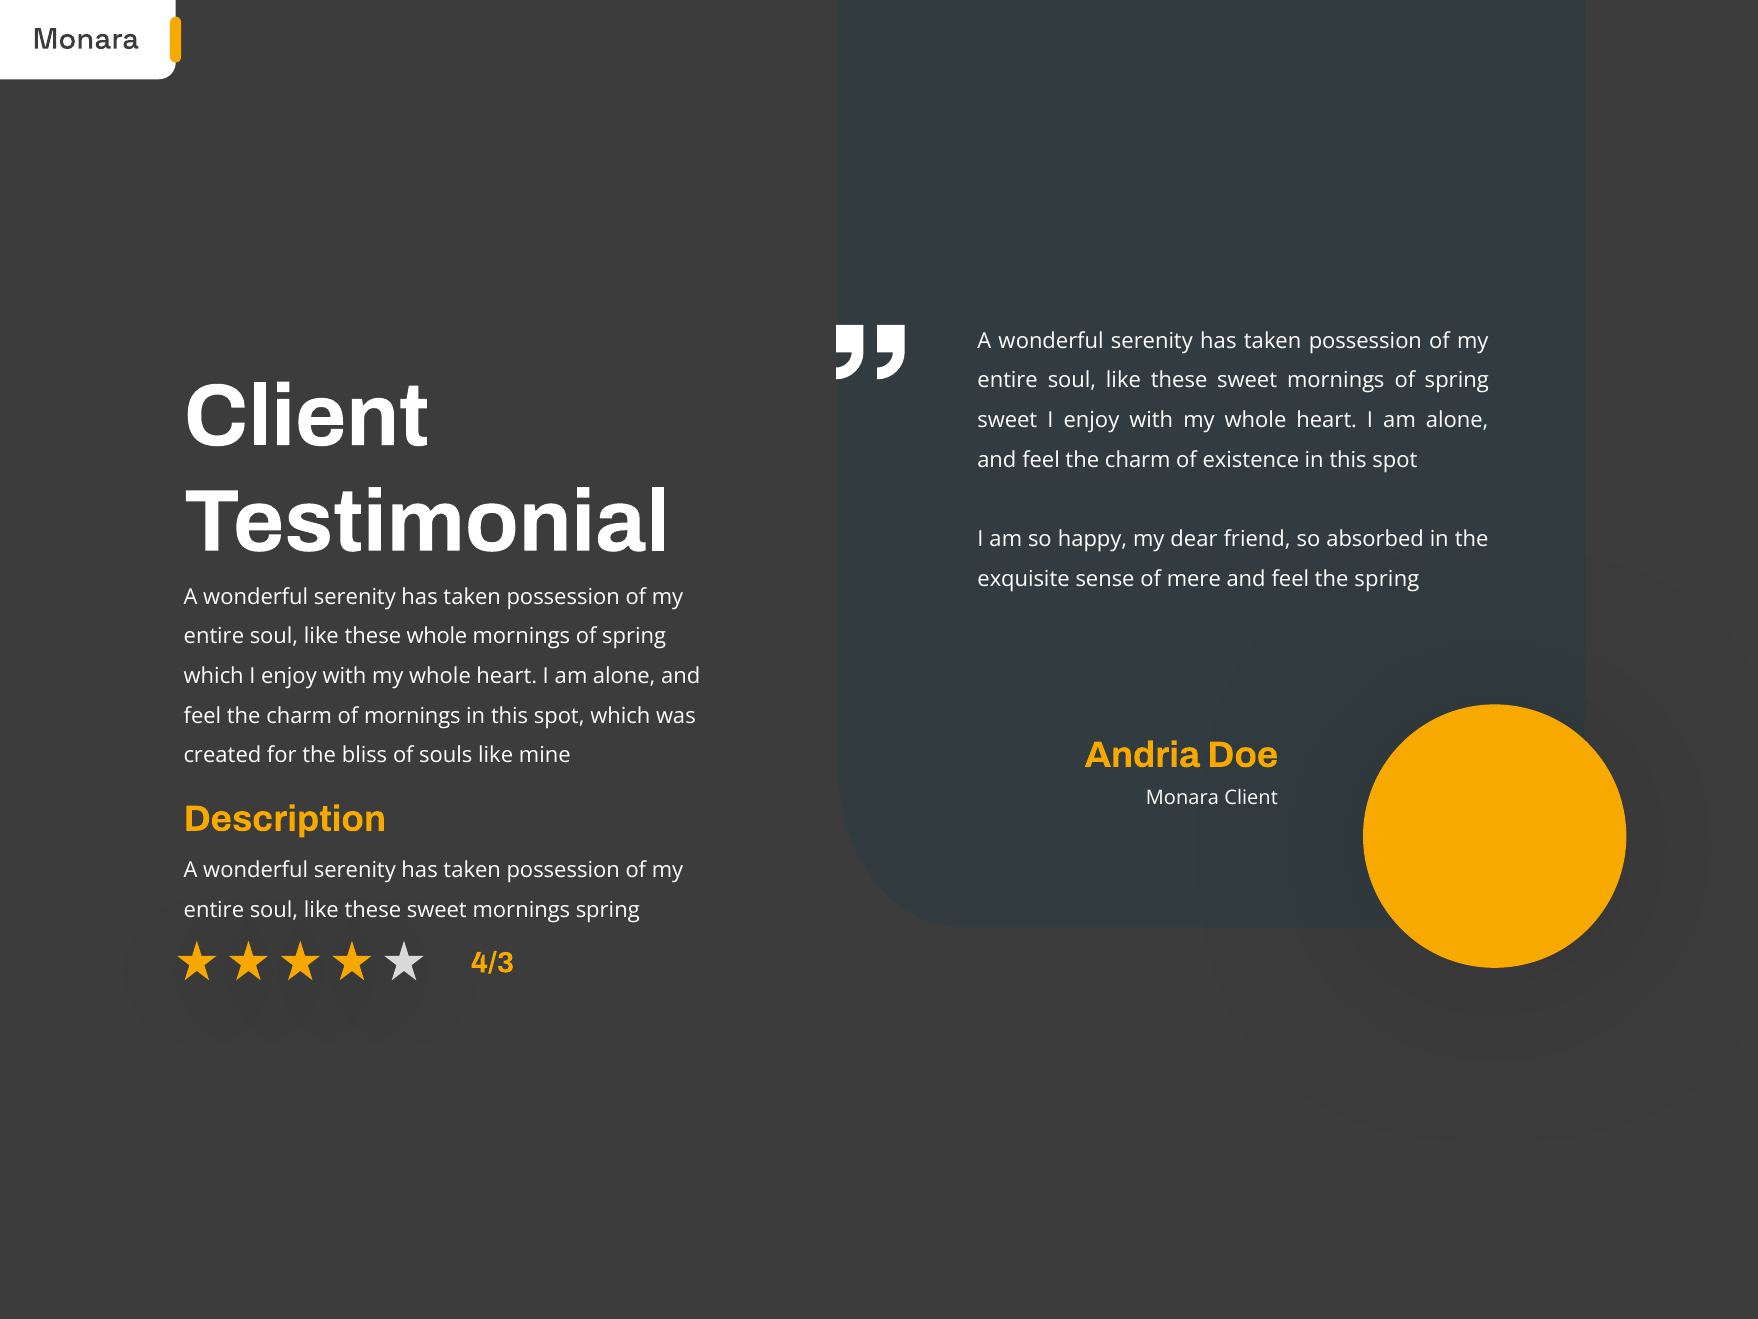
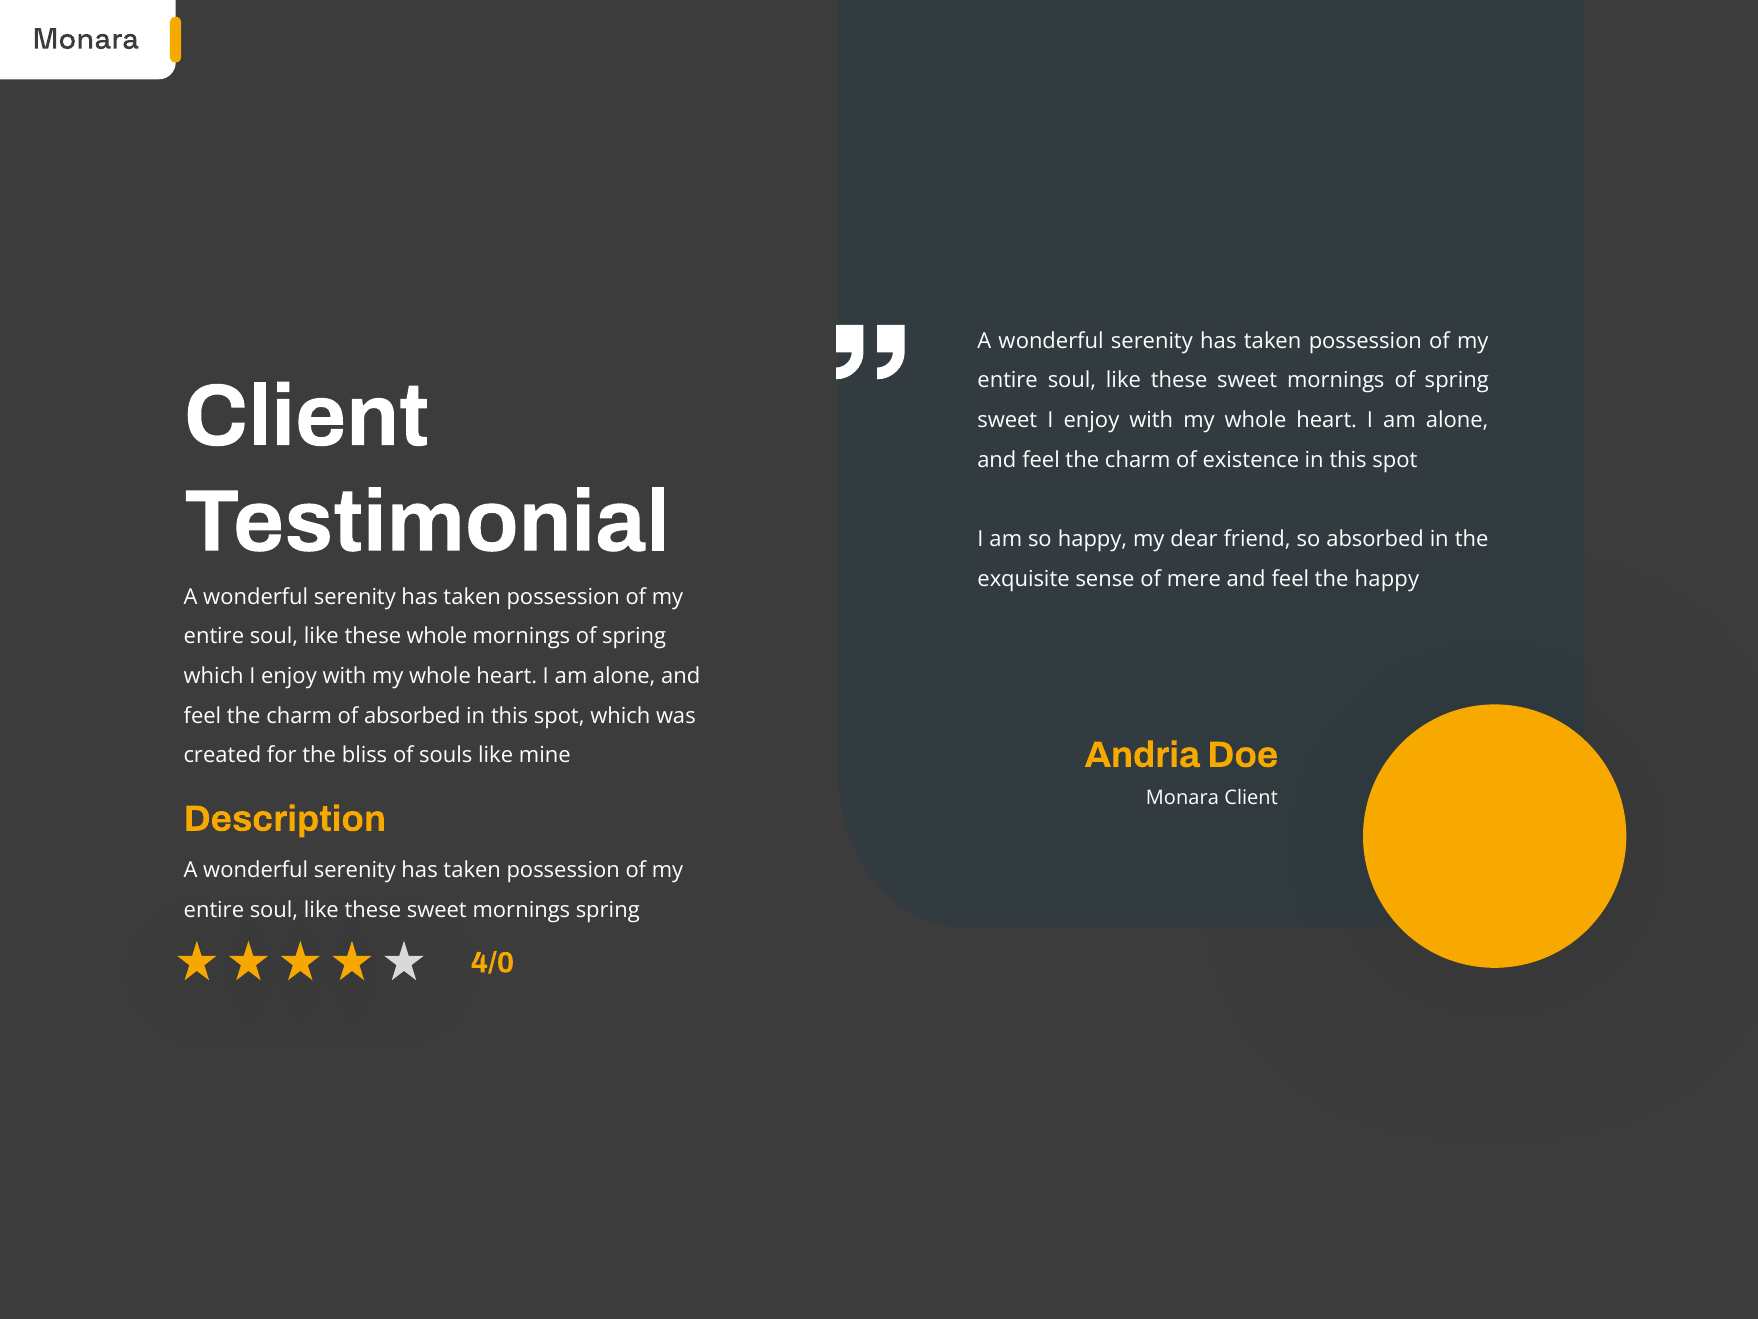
the spring: spring -> happy
of mornings: mornings -> absorbed
4/3: 4/3 -> 4/0
